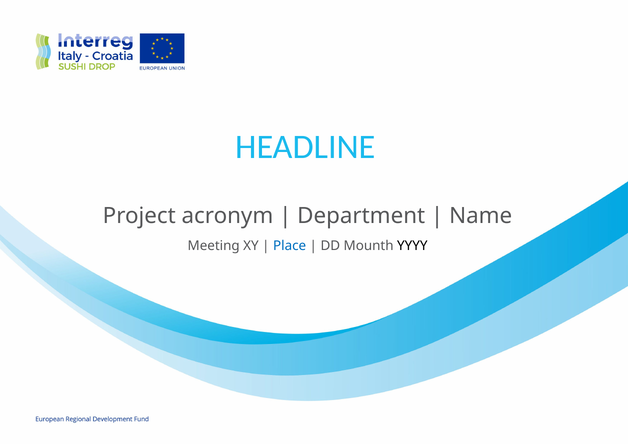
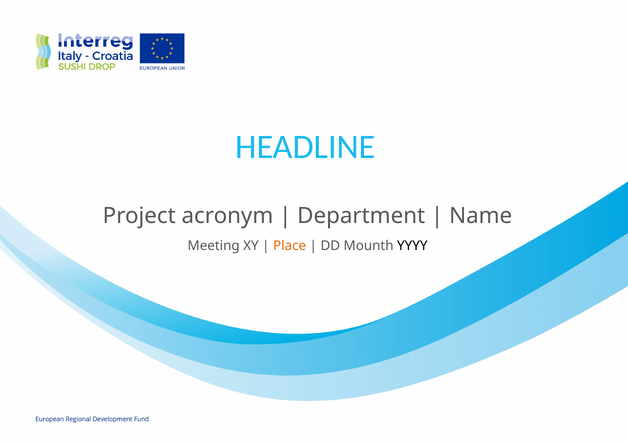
Place colour: blue -> orange
